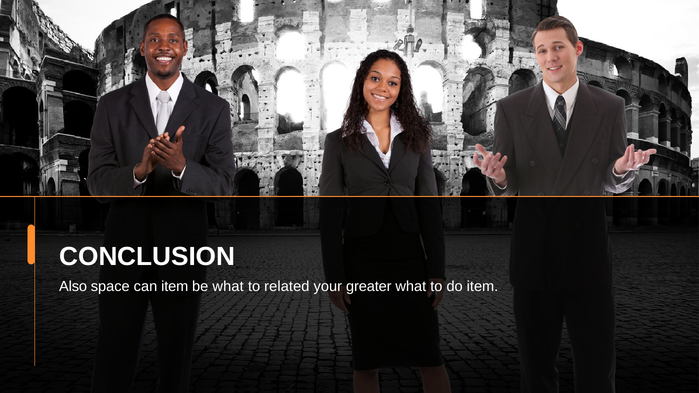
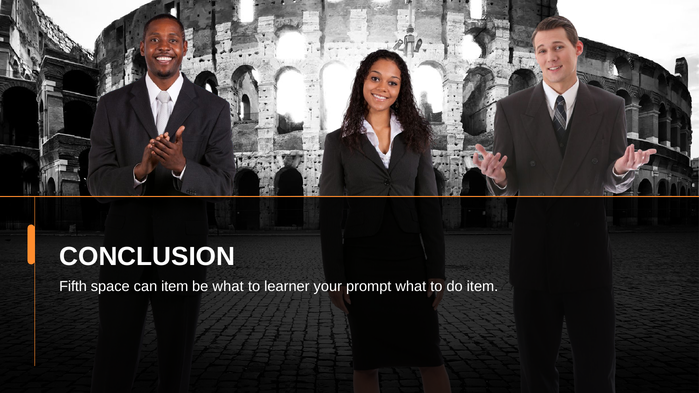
Also: Also -> Fifth
related: related -> learner
greater: greater -> prompt
